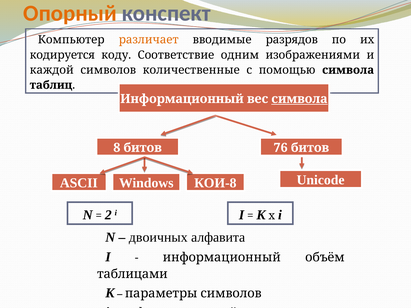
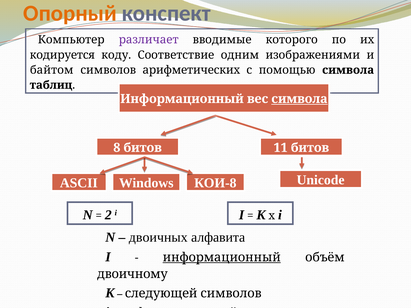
различает colour: orange -> purple
разрядов: разрядов -> которого
каждой: каждой -> байтом
количественные: количественные -> арифметических
76: 76 -> 11
информационный at (222, 257) underline: none -> present
таблицами: таблицами -> двоичному
параметры: параметры -> следующей
